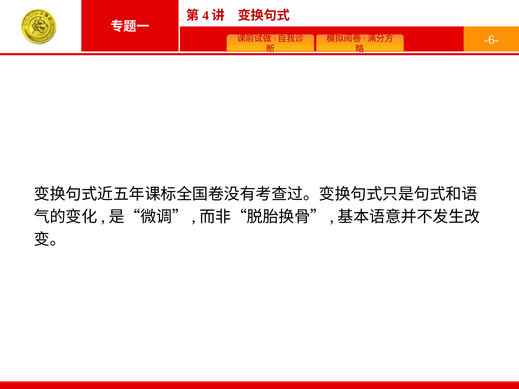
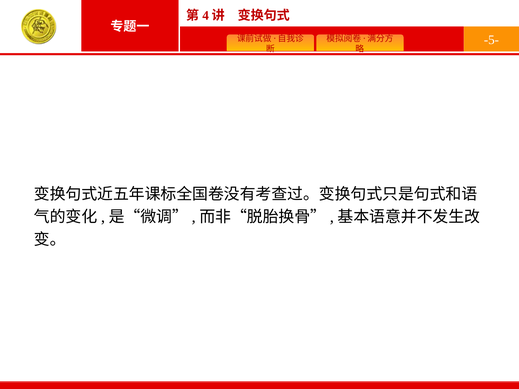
-6-: -6- -> -5-
